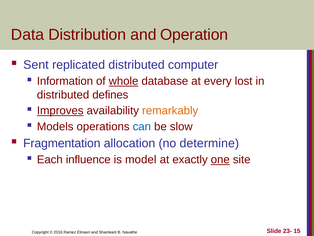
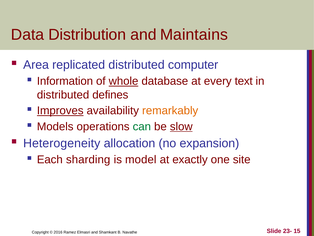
Operation: Operation -> Maintains
Sent: Sent -> Area
lost: lost -> text
can colour: blue -> green
slow underline: none -> present
Fragmentation: Fragmentation -> Heterogeneity
determine: determine -> expansion
influence: influence -> sharding
one underline: present -> none
